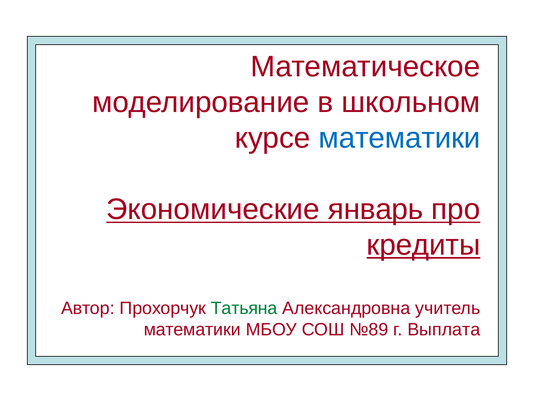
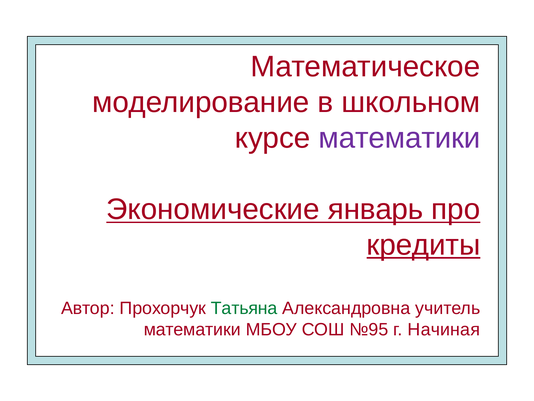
математики at (400, 138) colour: blue -> purple
№89: №89 -> №95
Выплата: Выплата -> Начиная
